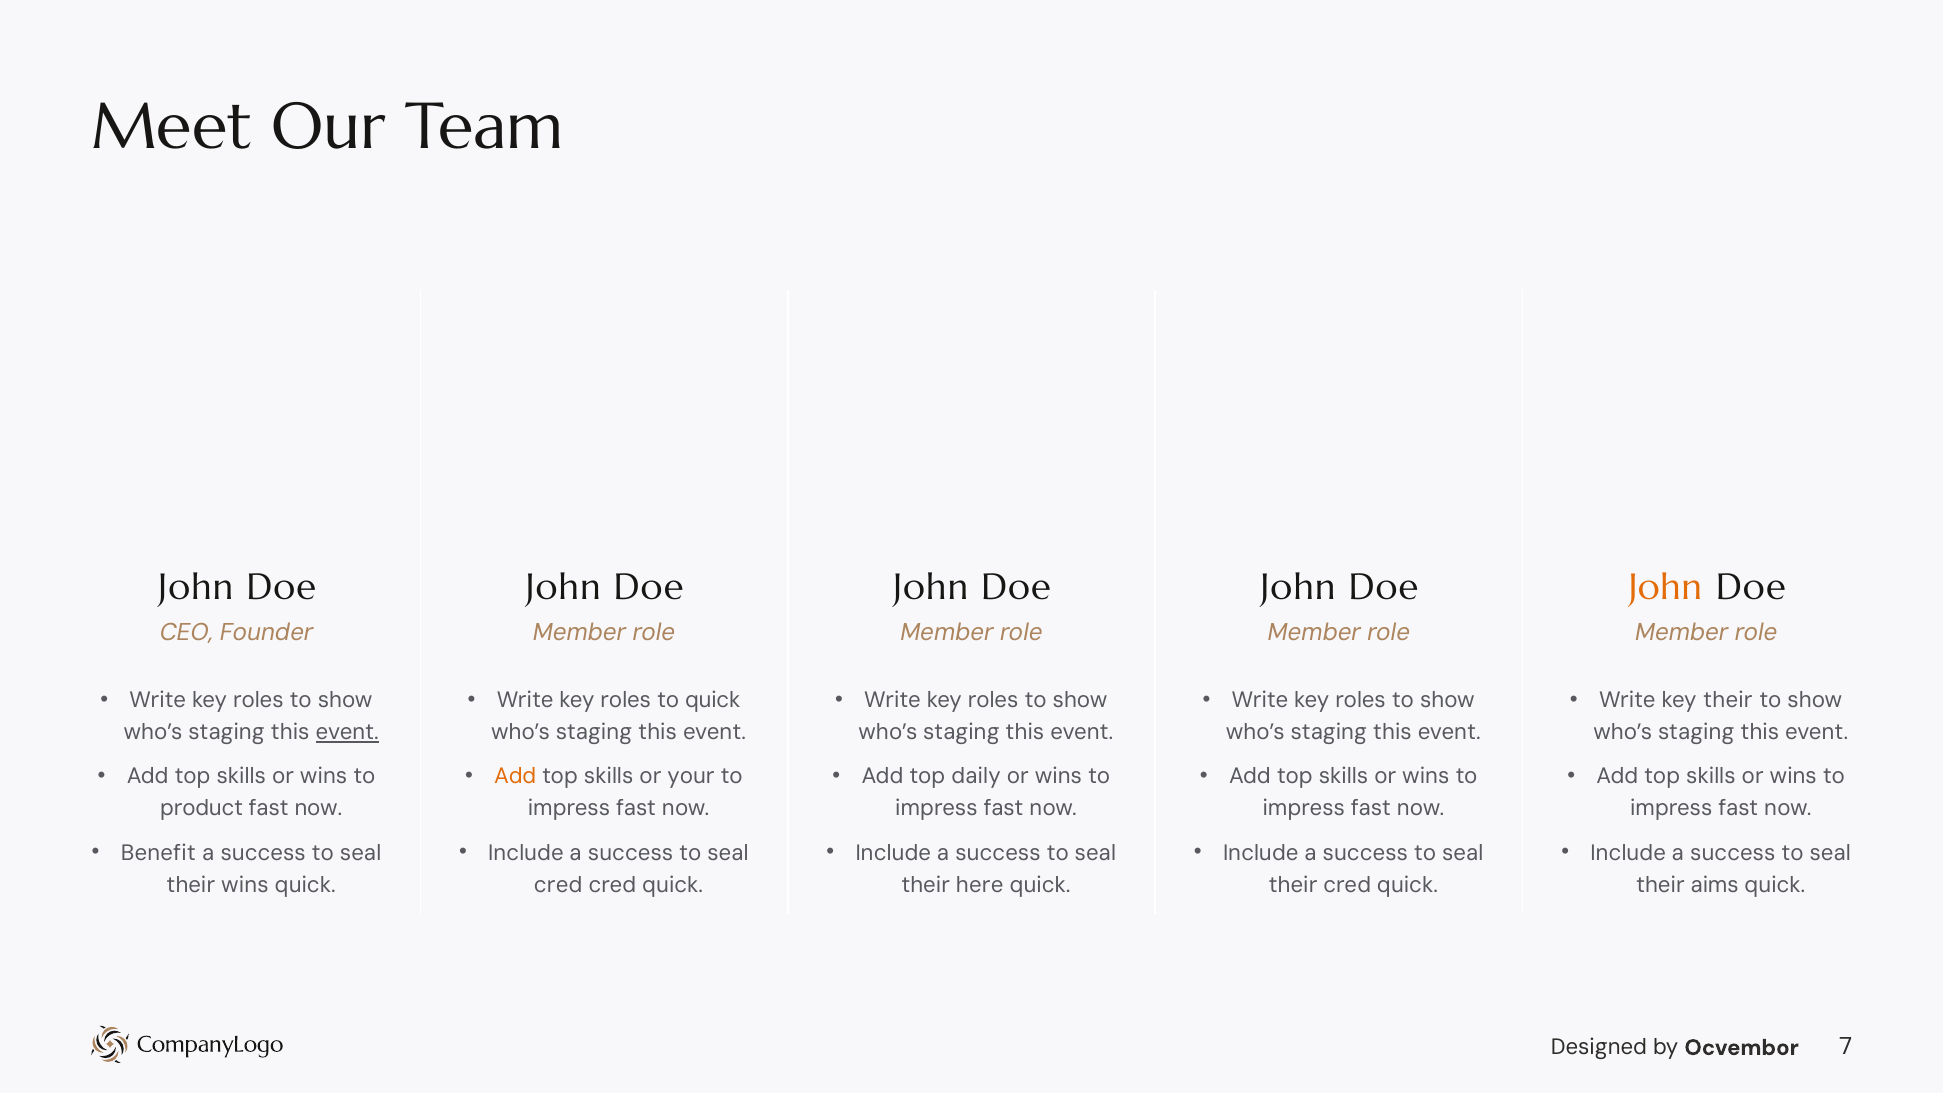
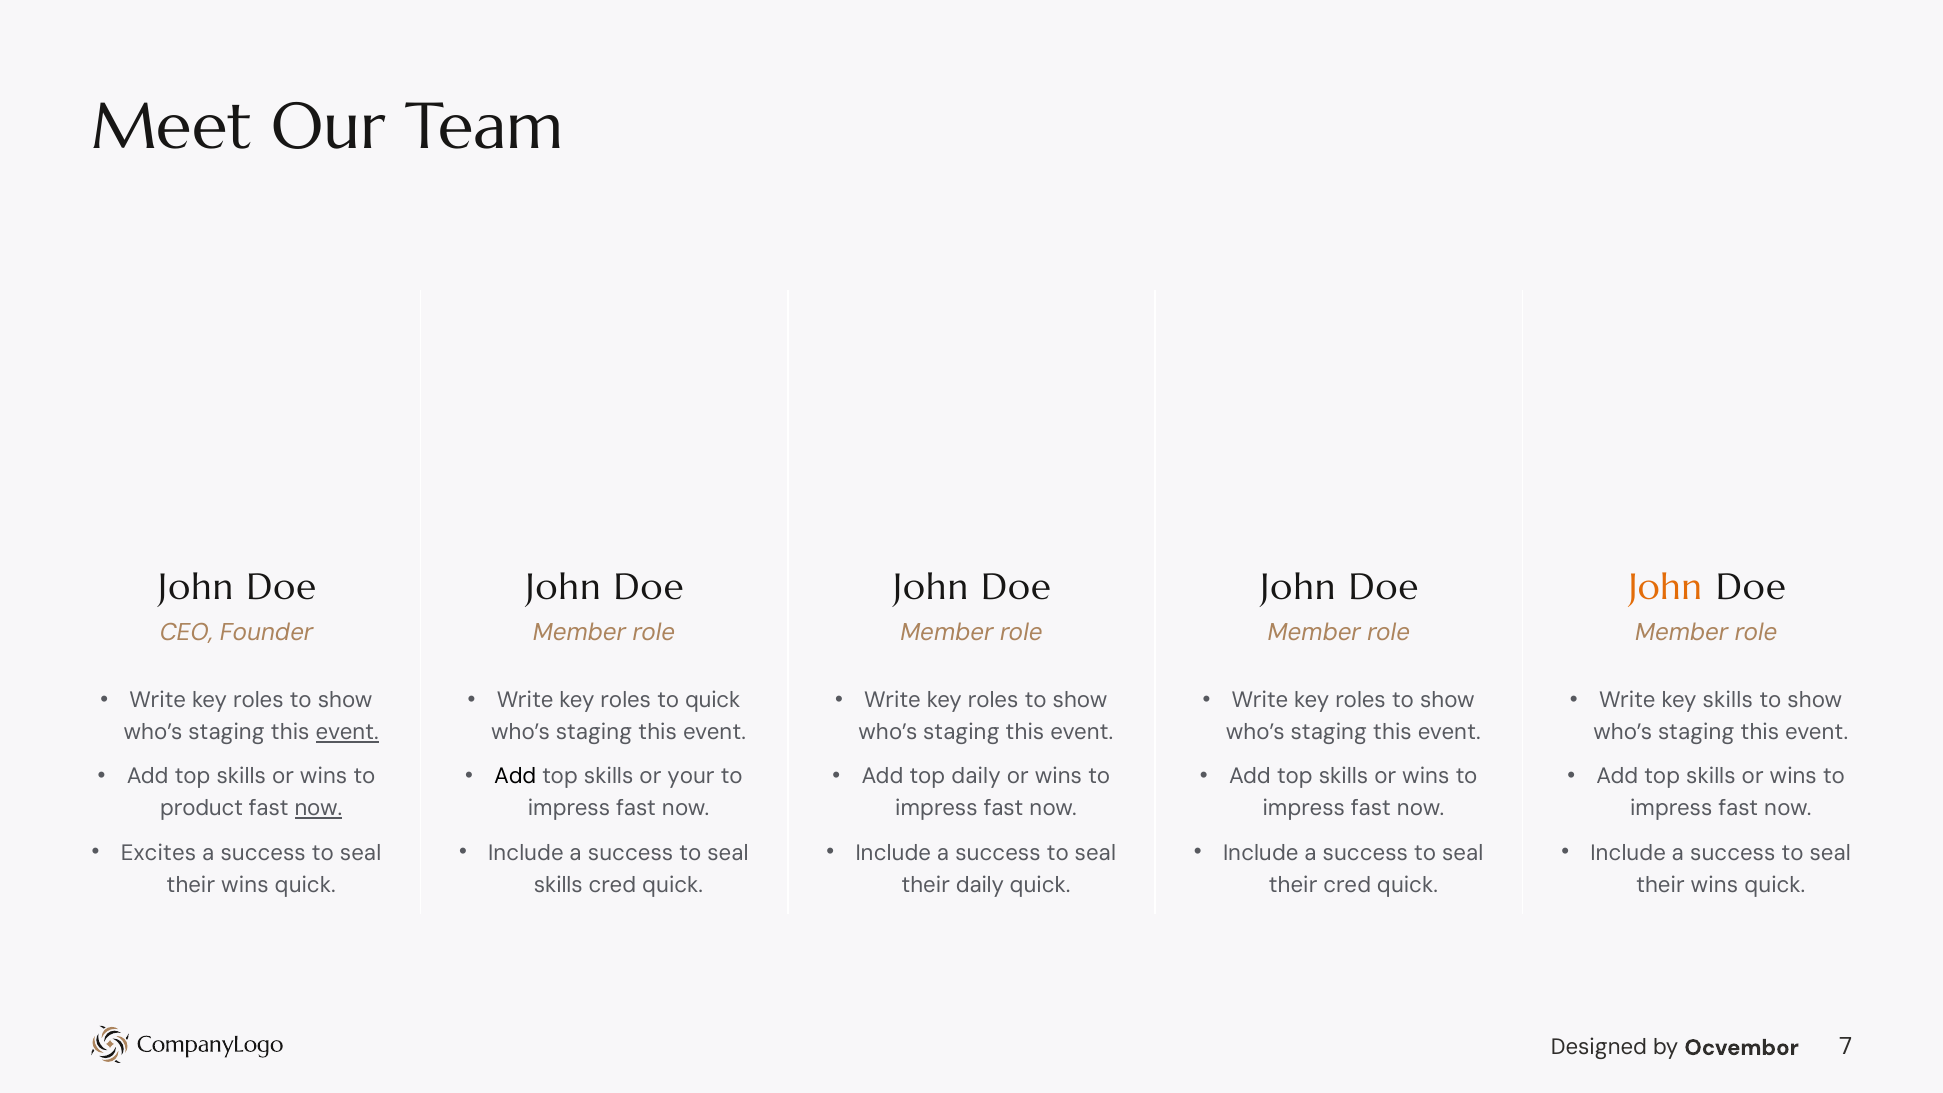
key their: their -> skills
Add at (515, 776) colour: orange -> black
now at (318, 809) underline: none -> present
Benefit: Benefit -> Excites
cred at (558, 885): cred -> skills
their here: here -> daily
aims at (1715, 885): aims -> wins
